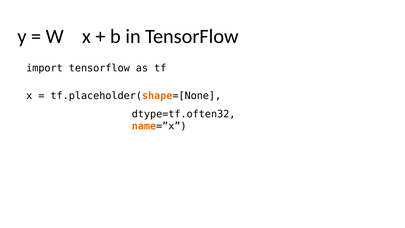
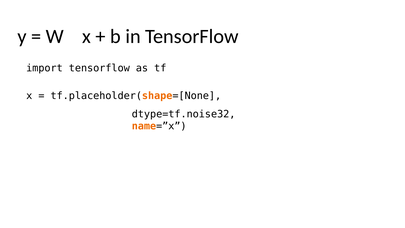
dtype=tf.often32: dtype=tf.often32 -> dtype=tf.noise32
